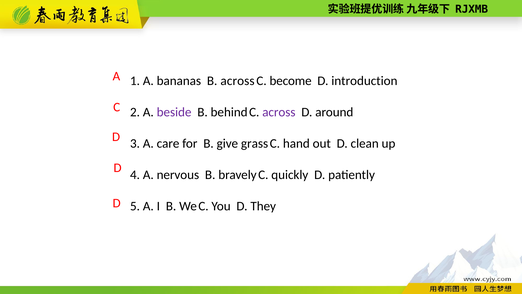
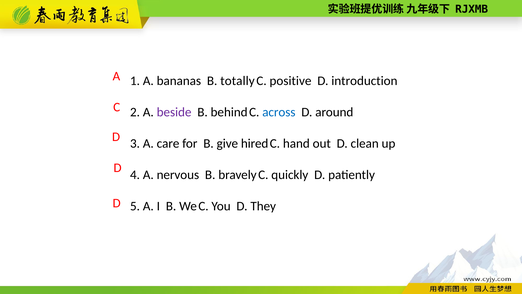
B across: across -> totally
become: become -> positive
across at (279, 112) colour: purple -> blue
grass: grass -> hired
